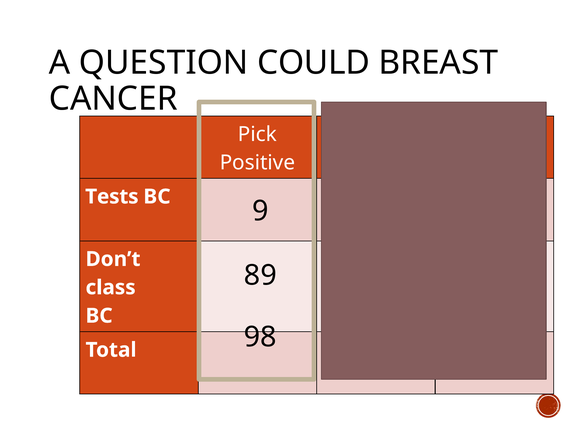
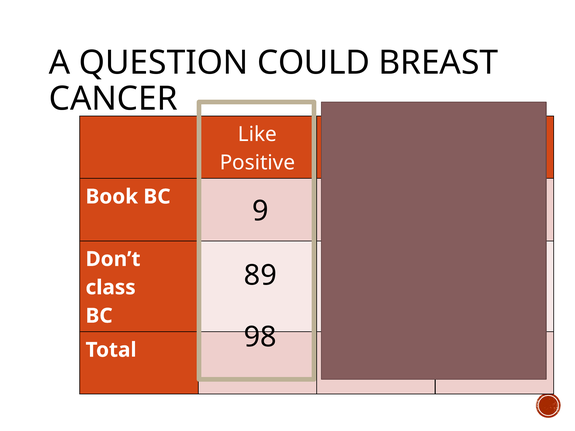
Pick: Pick -> Like
Tests: Tests -> Book
